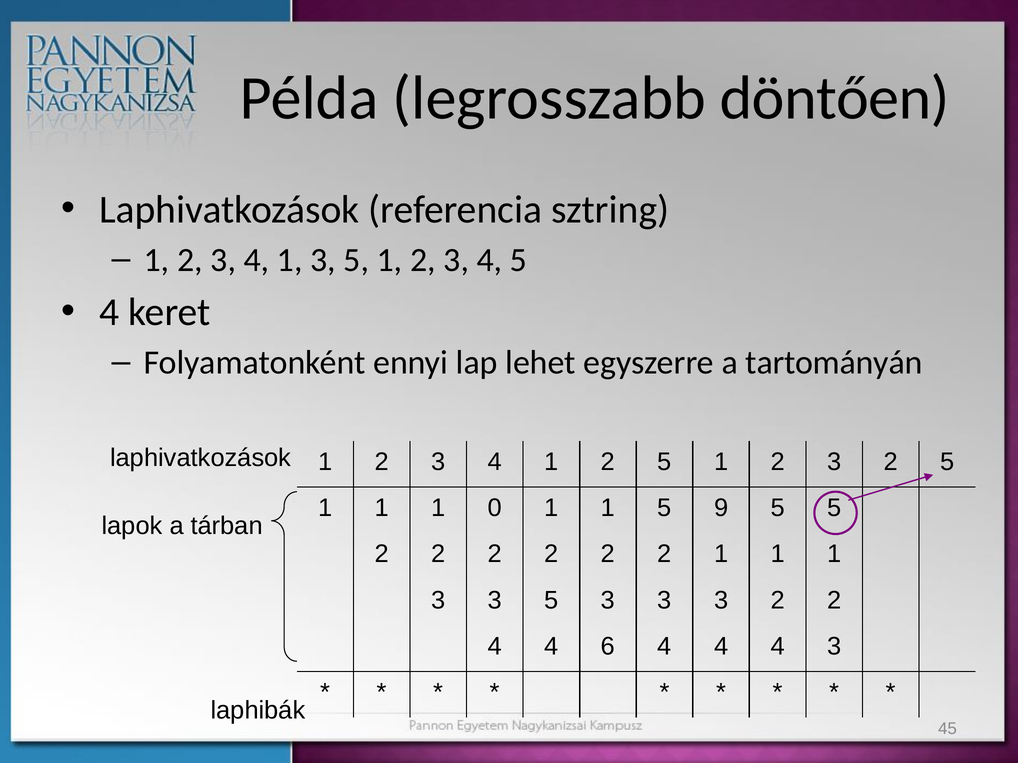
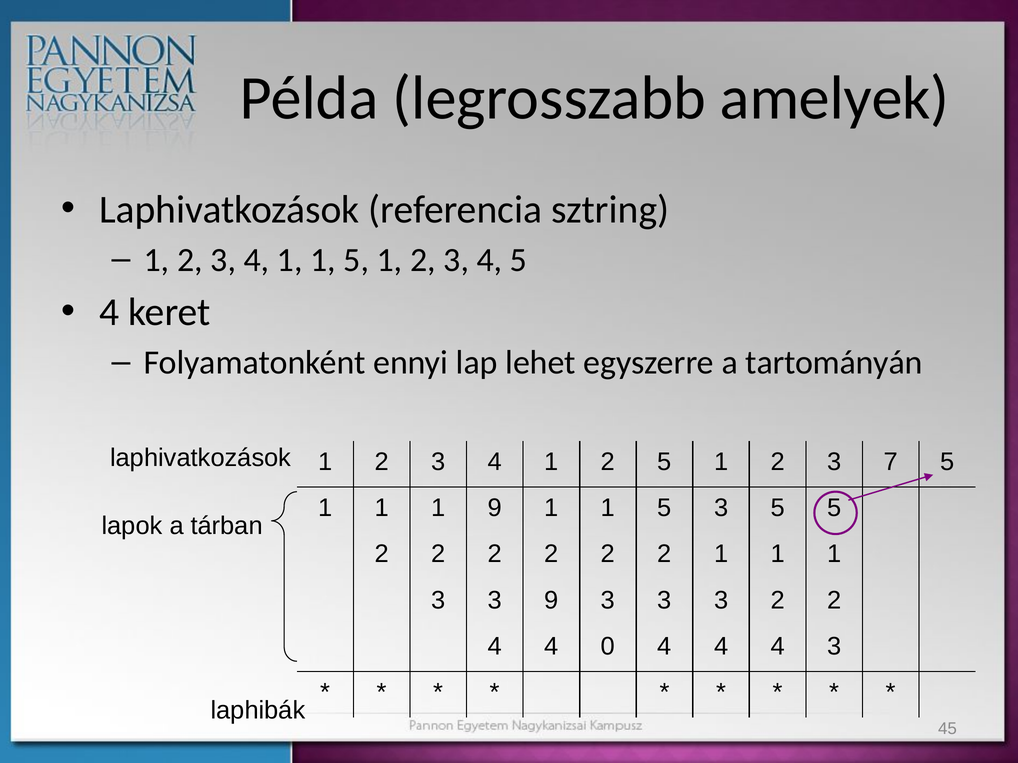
döntően: döntően -> amelyek
4 1 3: 3 -> 1
2 3 2: 2 -> 7
1 0: 0 -> 9
5 9: 9 -> 3
3 3 5: 5 -> 9
6: 6 -> 0
